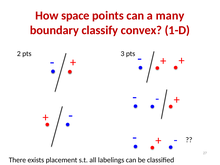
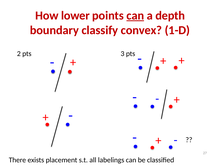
space: space -> lower
can at (135, 16) underline: none -> present
many: many -> depth
